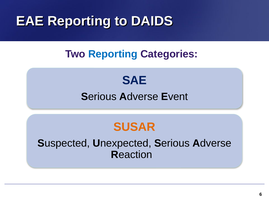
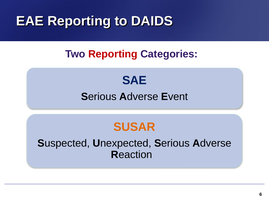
Reporting at (113, 54) colour: blue -> red
